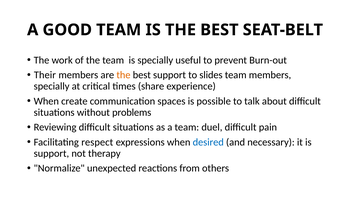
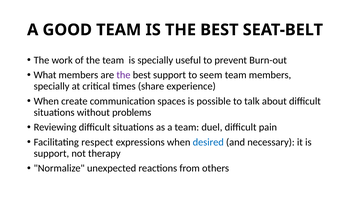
Their: Their -> What
the at (123, 75) colour: orange -> purple
slides: slides -> seem
